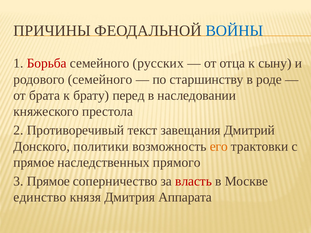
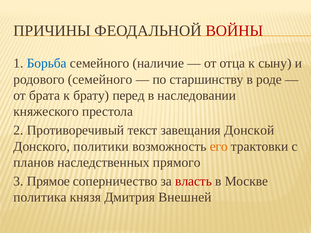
ВОЙНЫ colour: blue -> red
Борьба colour: red -> blue
русских: русских -> наличие
Дмитрий: Дмитрий -> Донской
прямое at (34, 163): прямое -> планов
единство: единство -> политика
Аппарата: Аппарата -> Внешней
